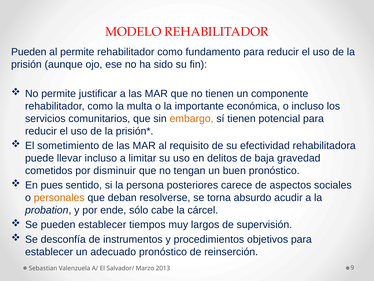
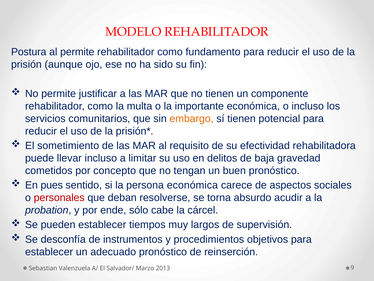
Pueden at (29, 52): Pueden -> Postura
disminuir: disminuir -> concepto
persona posteriores: posteriores -> económica
personales colour: orange -> red
